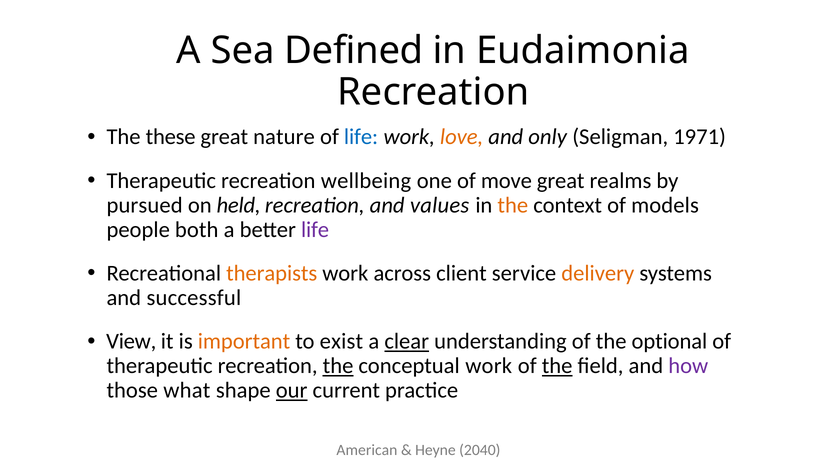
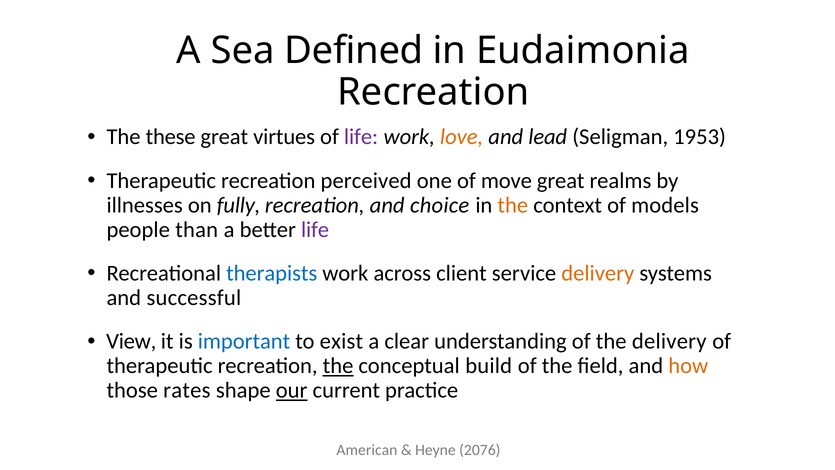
nature: nature -> virtues
life at (361, 137) colour: blue -> purple
only: only -> lead
1971: 1971 -> 1953
wellbeing: wellbeing -> perceived
pursued: pursued -> illnesses
held: held -> fully
values: values -> choice
both: both -> than
therapists colour: orange -> blue
important colour: orange -> blue
clear underline: present -> none
the optional: optional -> delivery
conceptual work: work -> build
the at (557, 366) underline: present -> none
how colour: purple -> orange
what: what -> rates
2040: 2040 -> 2076
